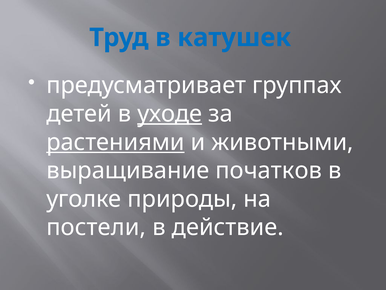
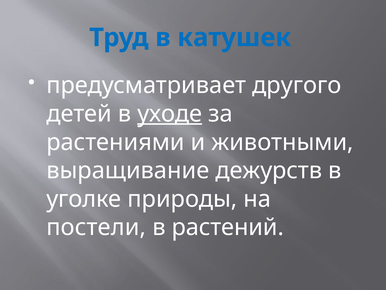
группах: группах -> другого
растениями underline: present -> none
початков: початков -> дежурств
действие: действие -> растений
